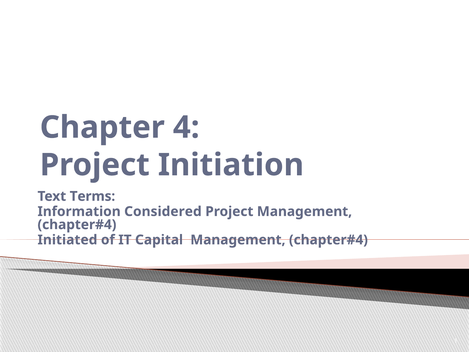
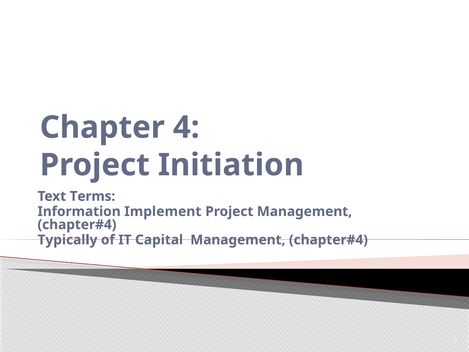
Considered: Considered -> Implement
Initiated: Initiated -> Typically
